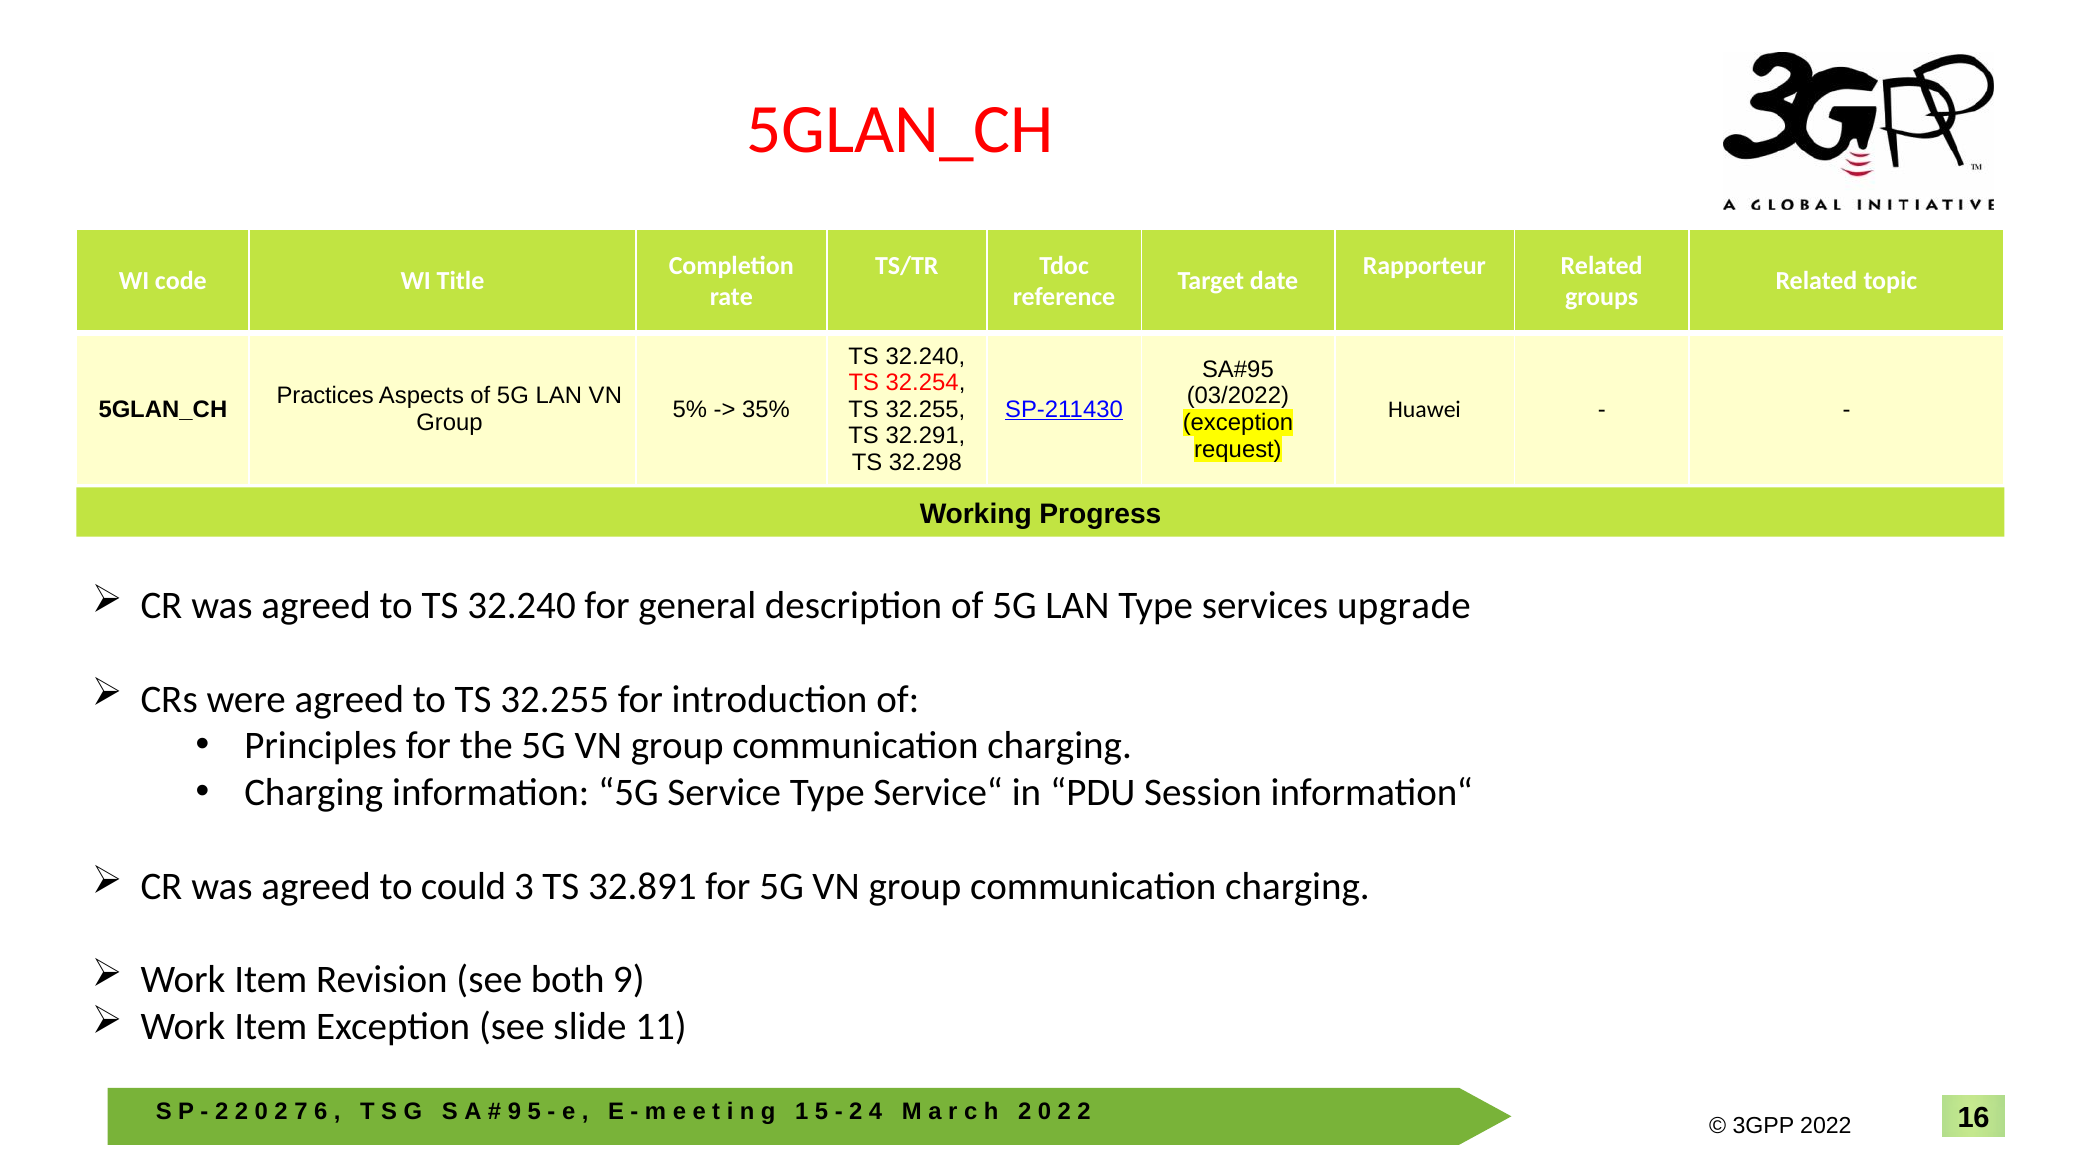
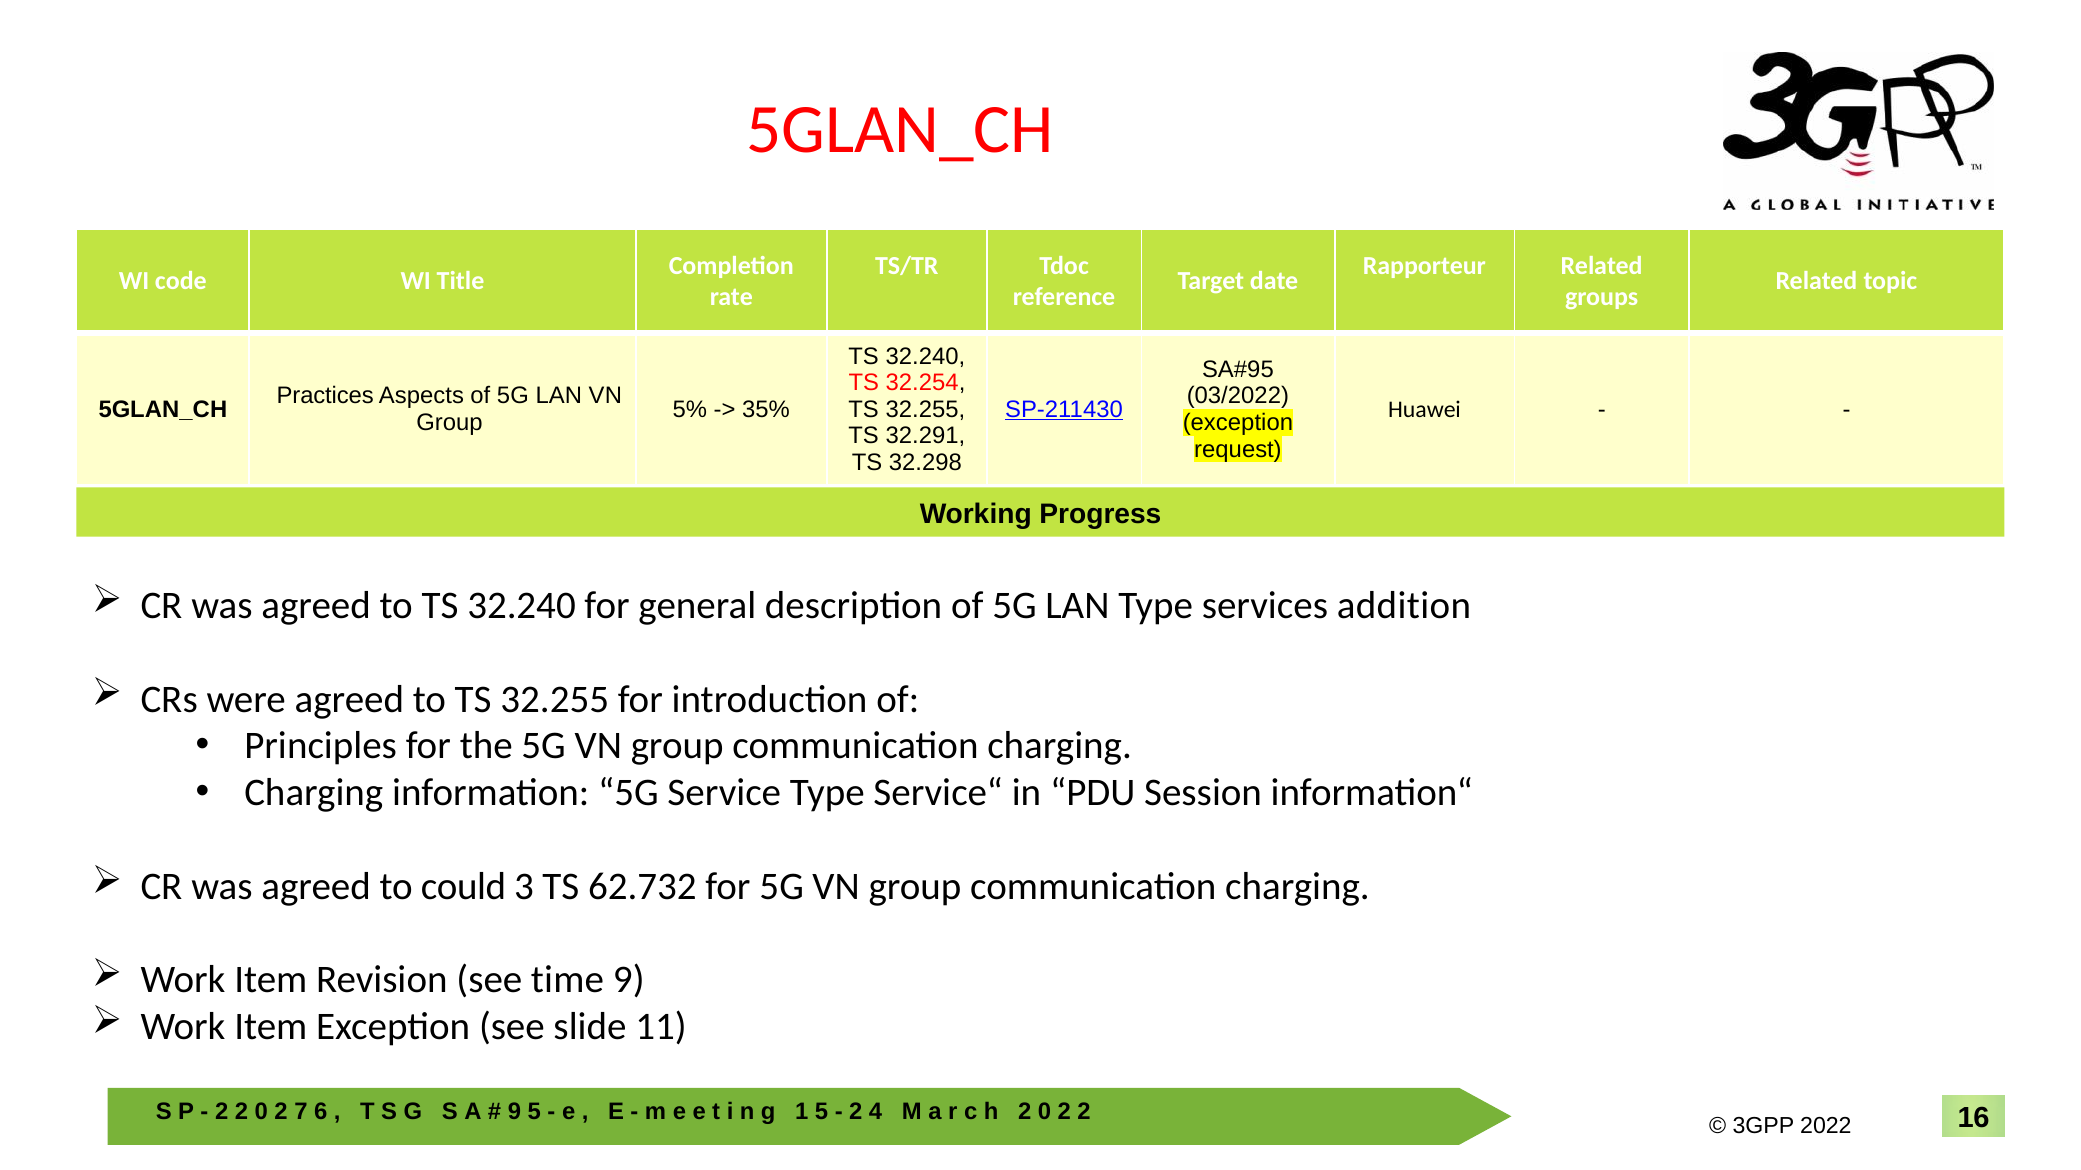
upgrade: upgrade -> addition
32.891: 32.891 -> 62.732
both: both -> time
